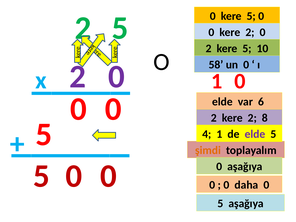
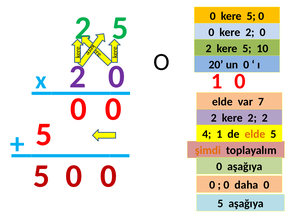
58: 58 -> 20
6: 6 -> 7
2 8: 8 -> 2
elde at (255, 134) colour: purple -> orange
